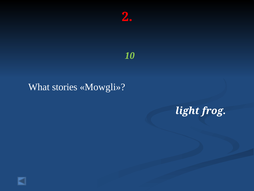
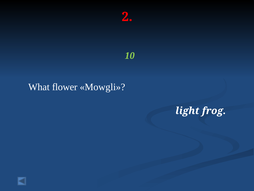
stories: stories -> flower
